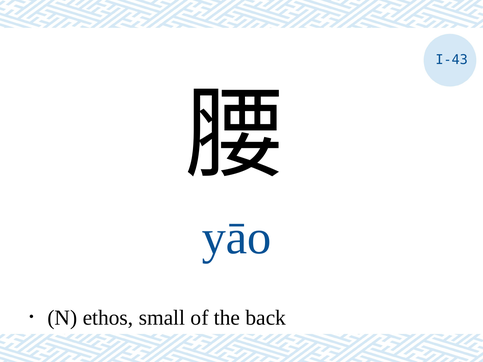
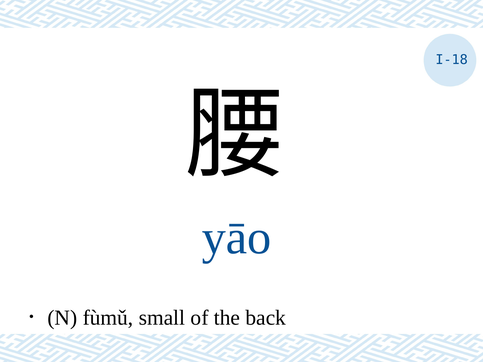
I-43: I-43 -> I-18
ethos: ethos -> fùmǔ
